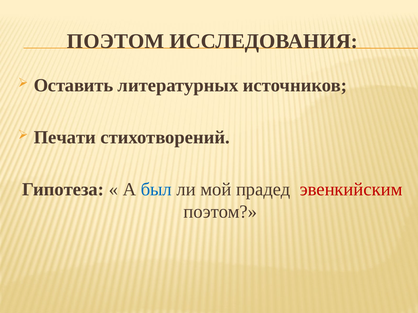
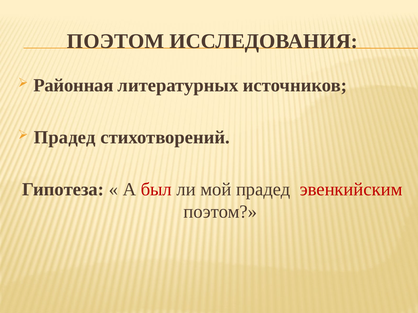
Оставить: Оставить -> Районная
Печати at (65, 138): Печати -> Прадед
был colour: blue -> red
